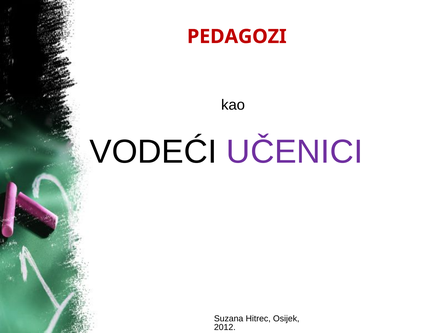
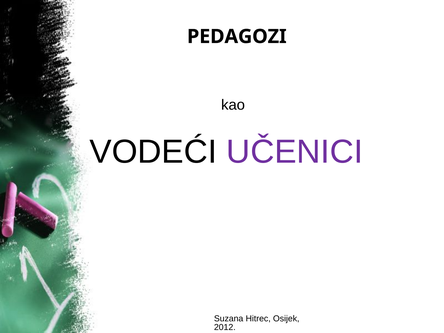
PEDAGOZI colour: red -> black
